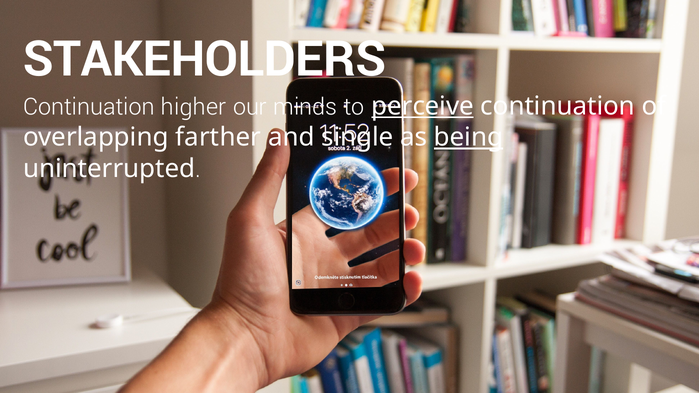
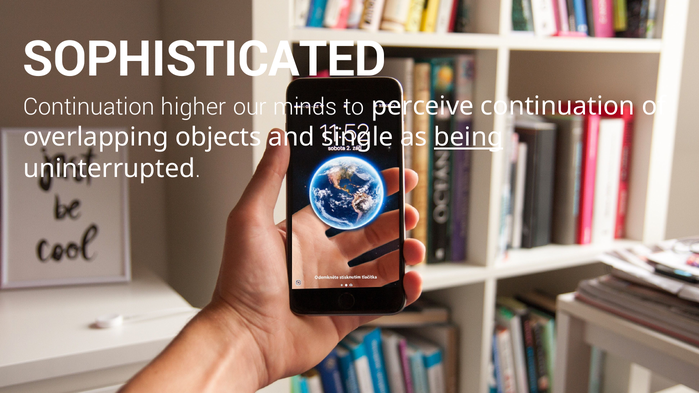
STAKEHOLDERS: STAKEHOLDERS -> SOPHISTICATED
perceive underline: present -> none
farther: farther -> objects
